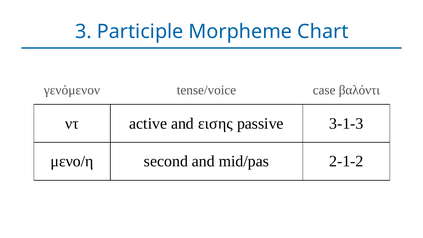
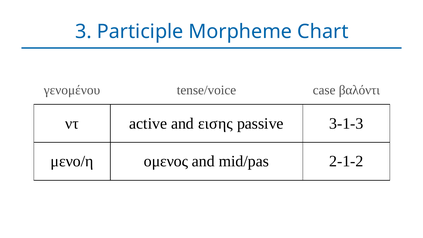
γενόμενον: γενόμενον -> γενομένου
second: second -> ομενος
